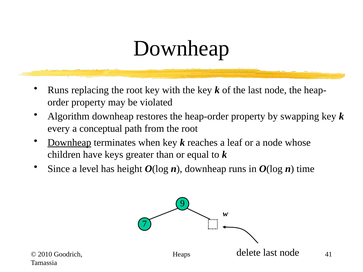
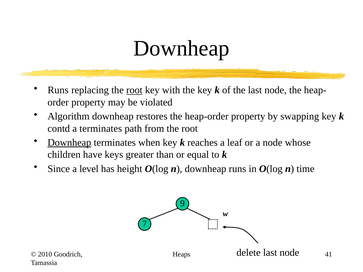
root at (134, 90) underline: none -> present
every: every -> contd
a conceptual: conceptual -> terminates
